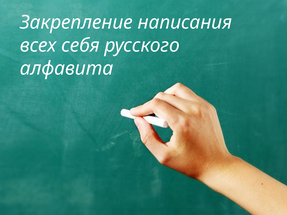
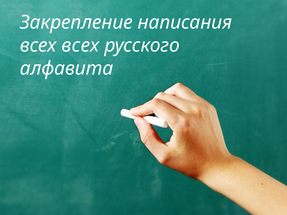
всех себя: себя -> всех
